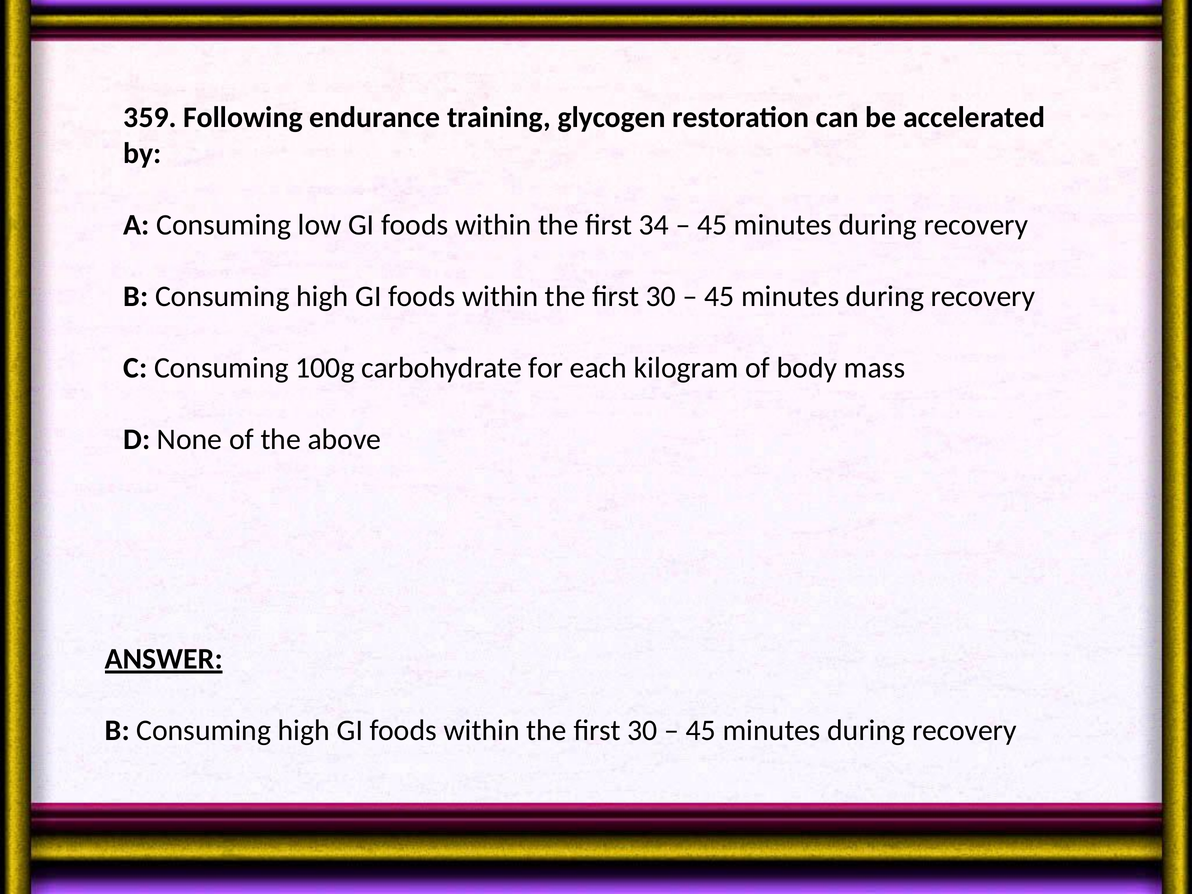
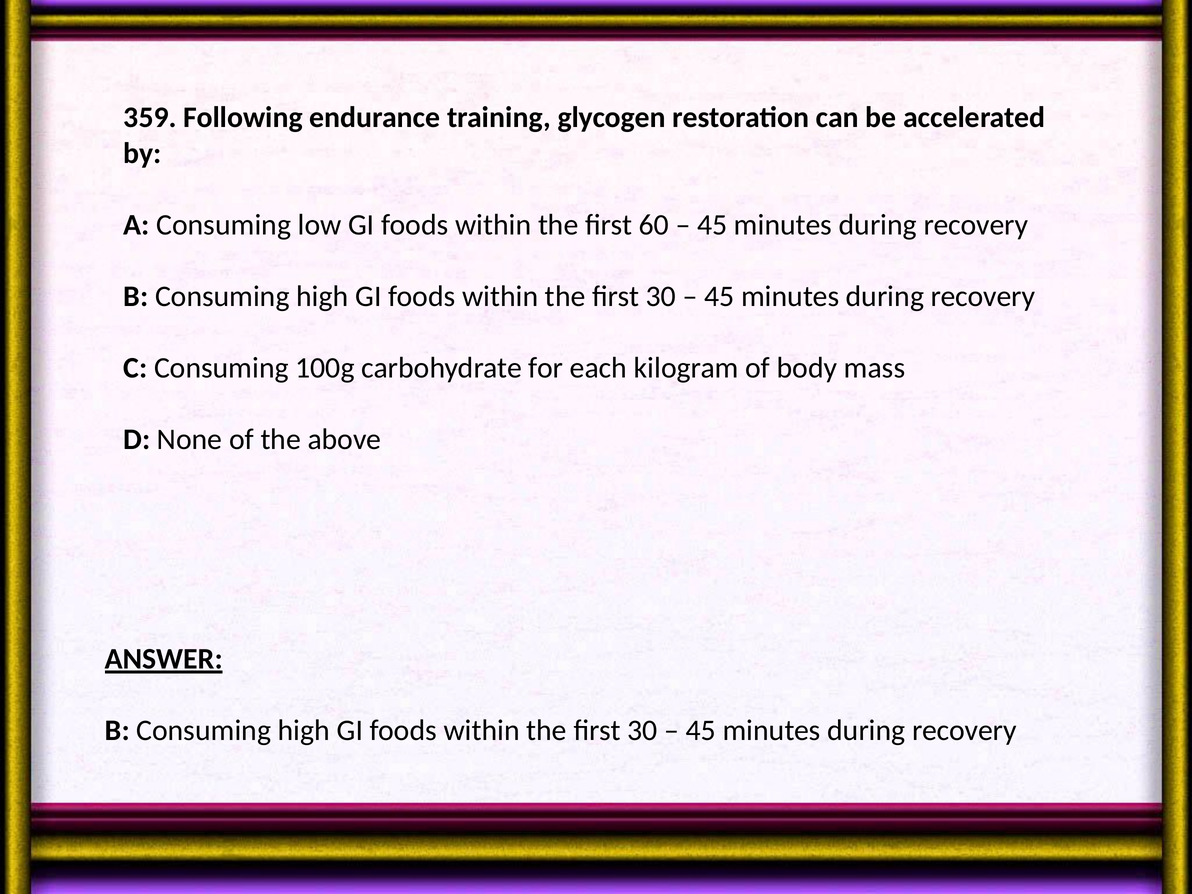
34: 34 -> 60
